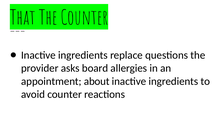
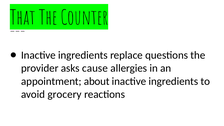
board: board -> cause
avoid counter: counter -> grocery
